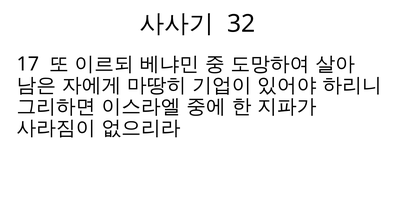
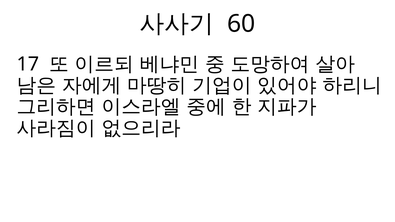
32: 32 -> 60
